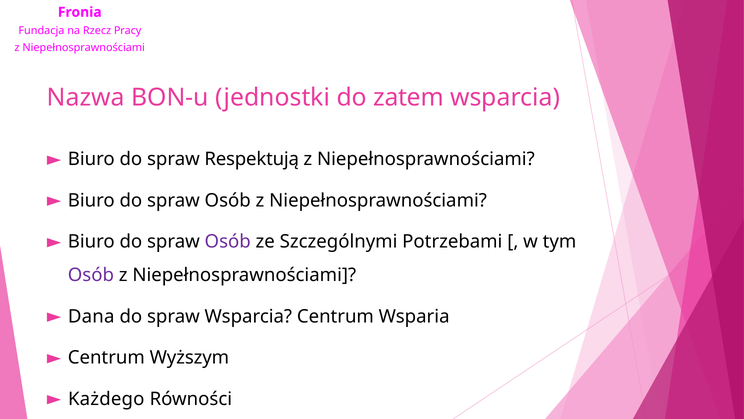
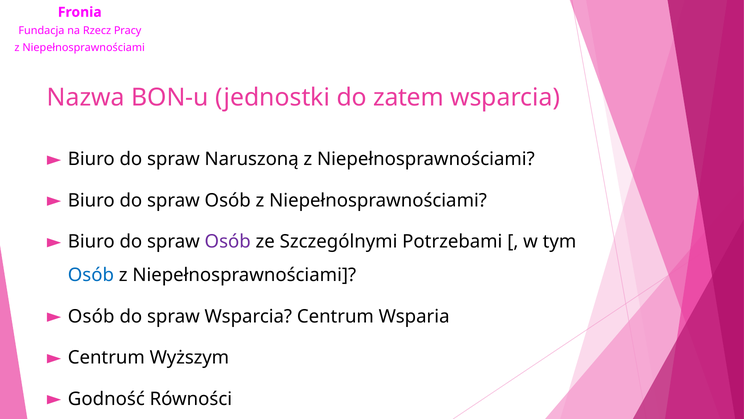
Respektują: Respektują -> Naruszoną
Osób at (91, 275) colour: purple -> blue
Dana at (91, 316): Dana -> Osób
Każdego: Każdego -> Godność
